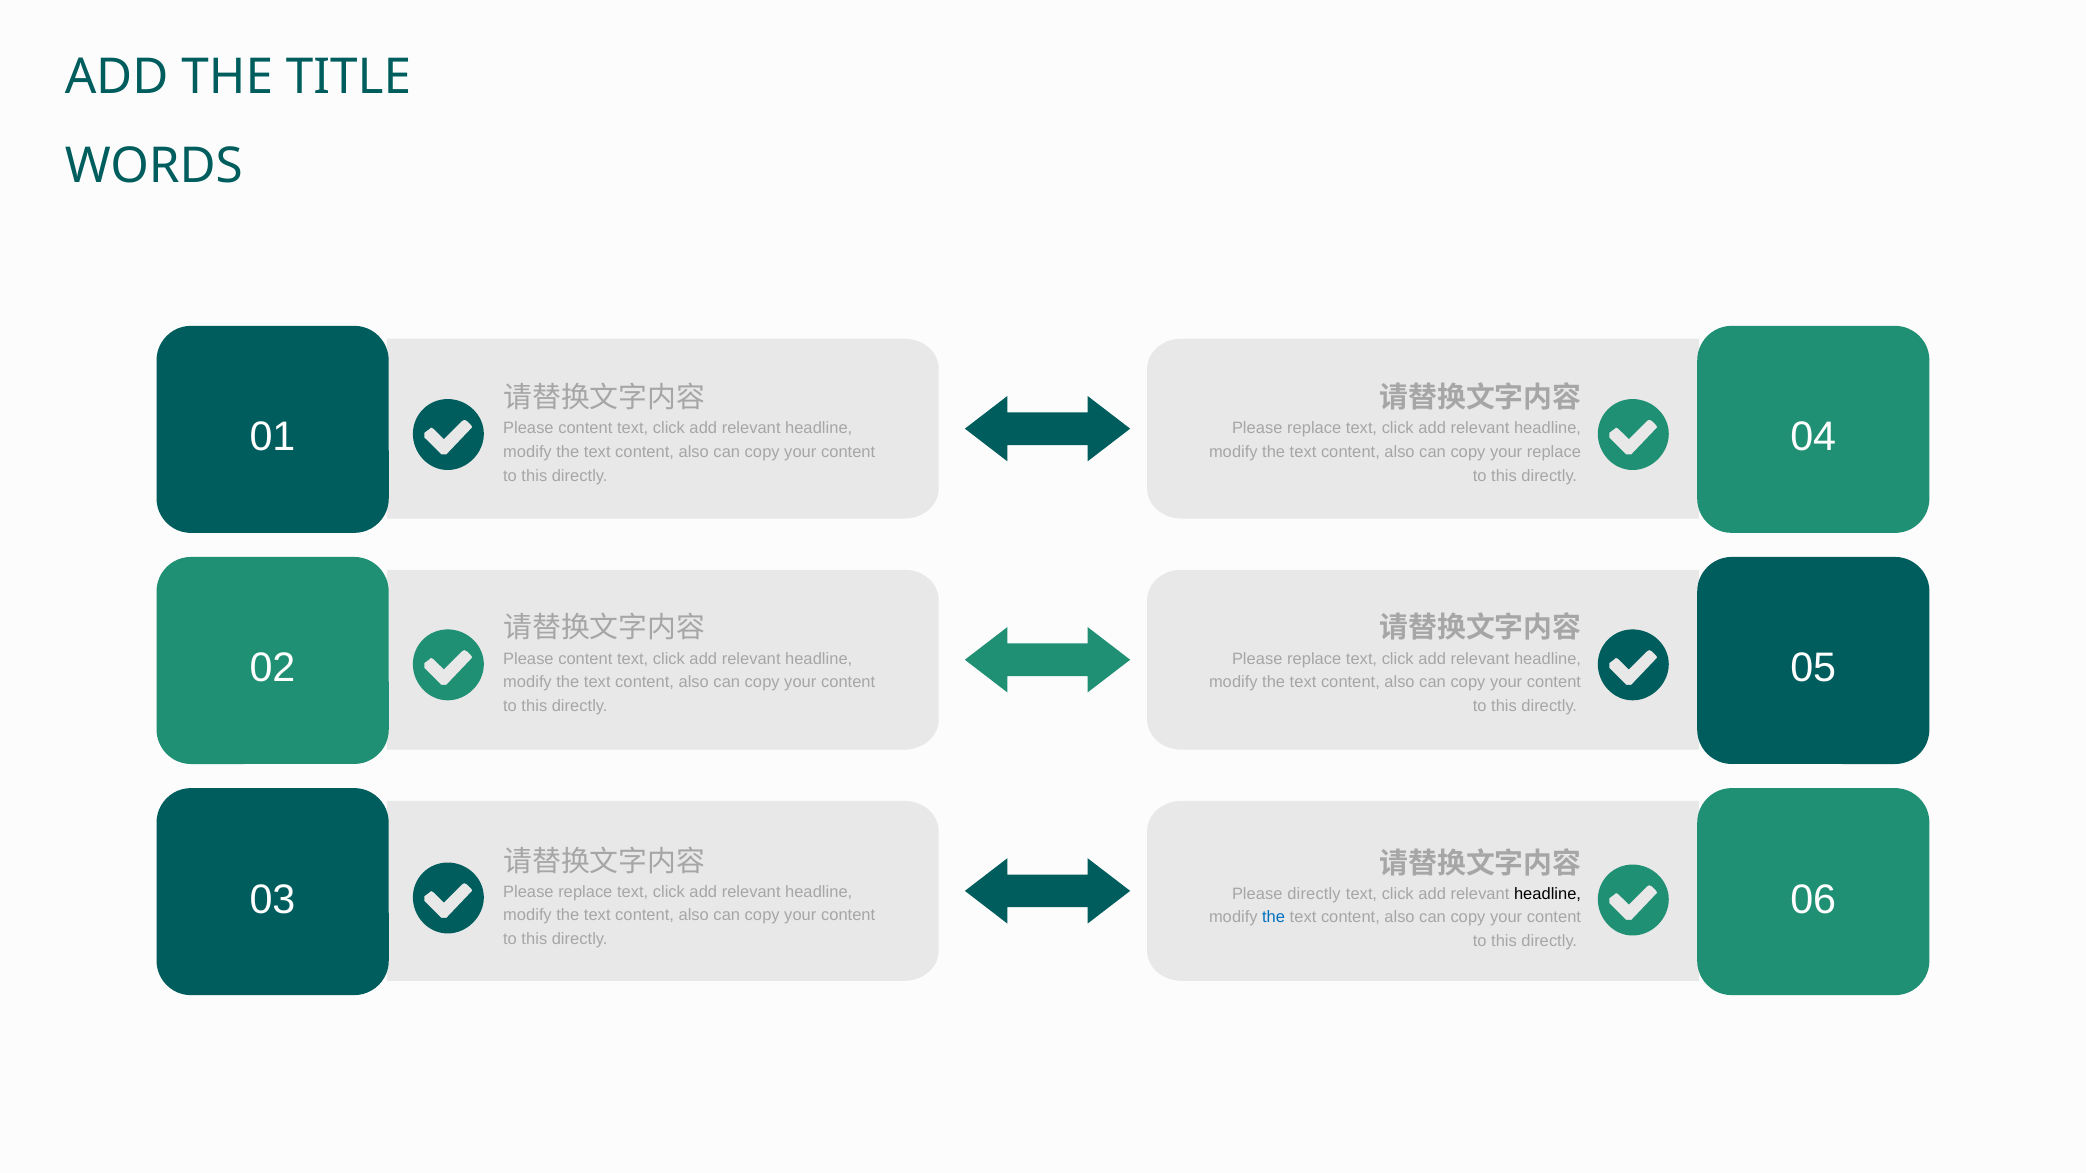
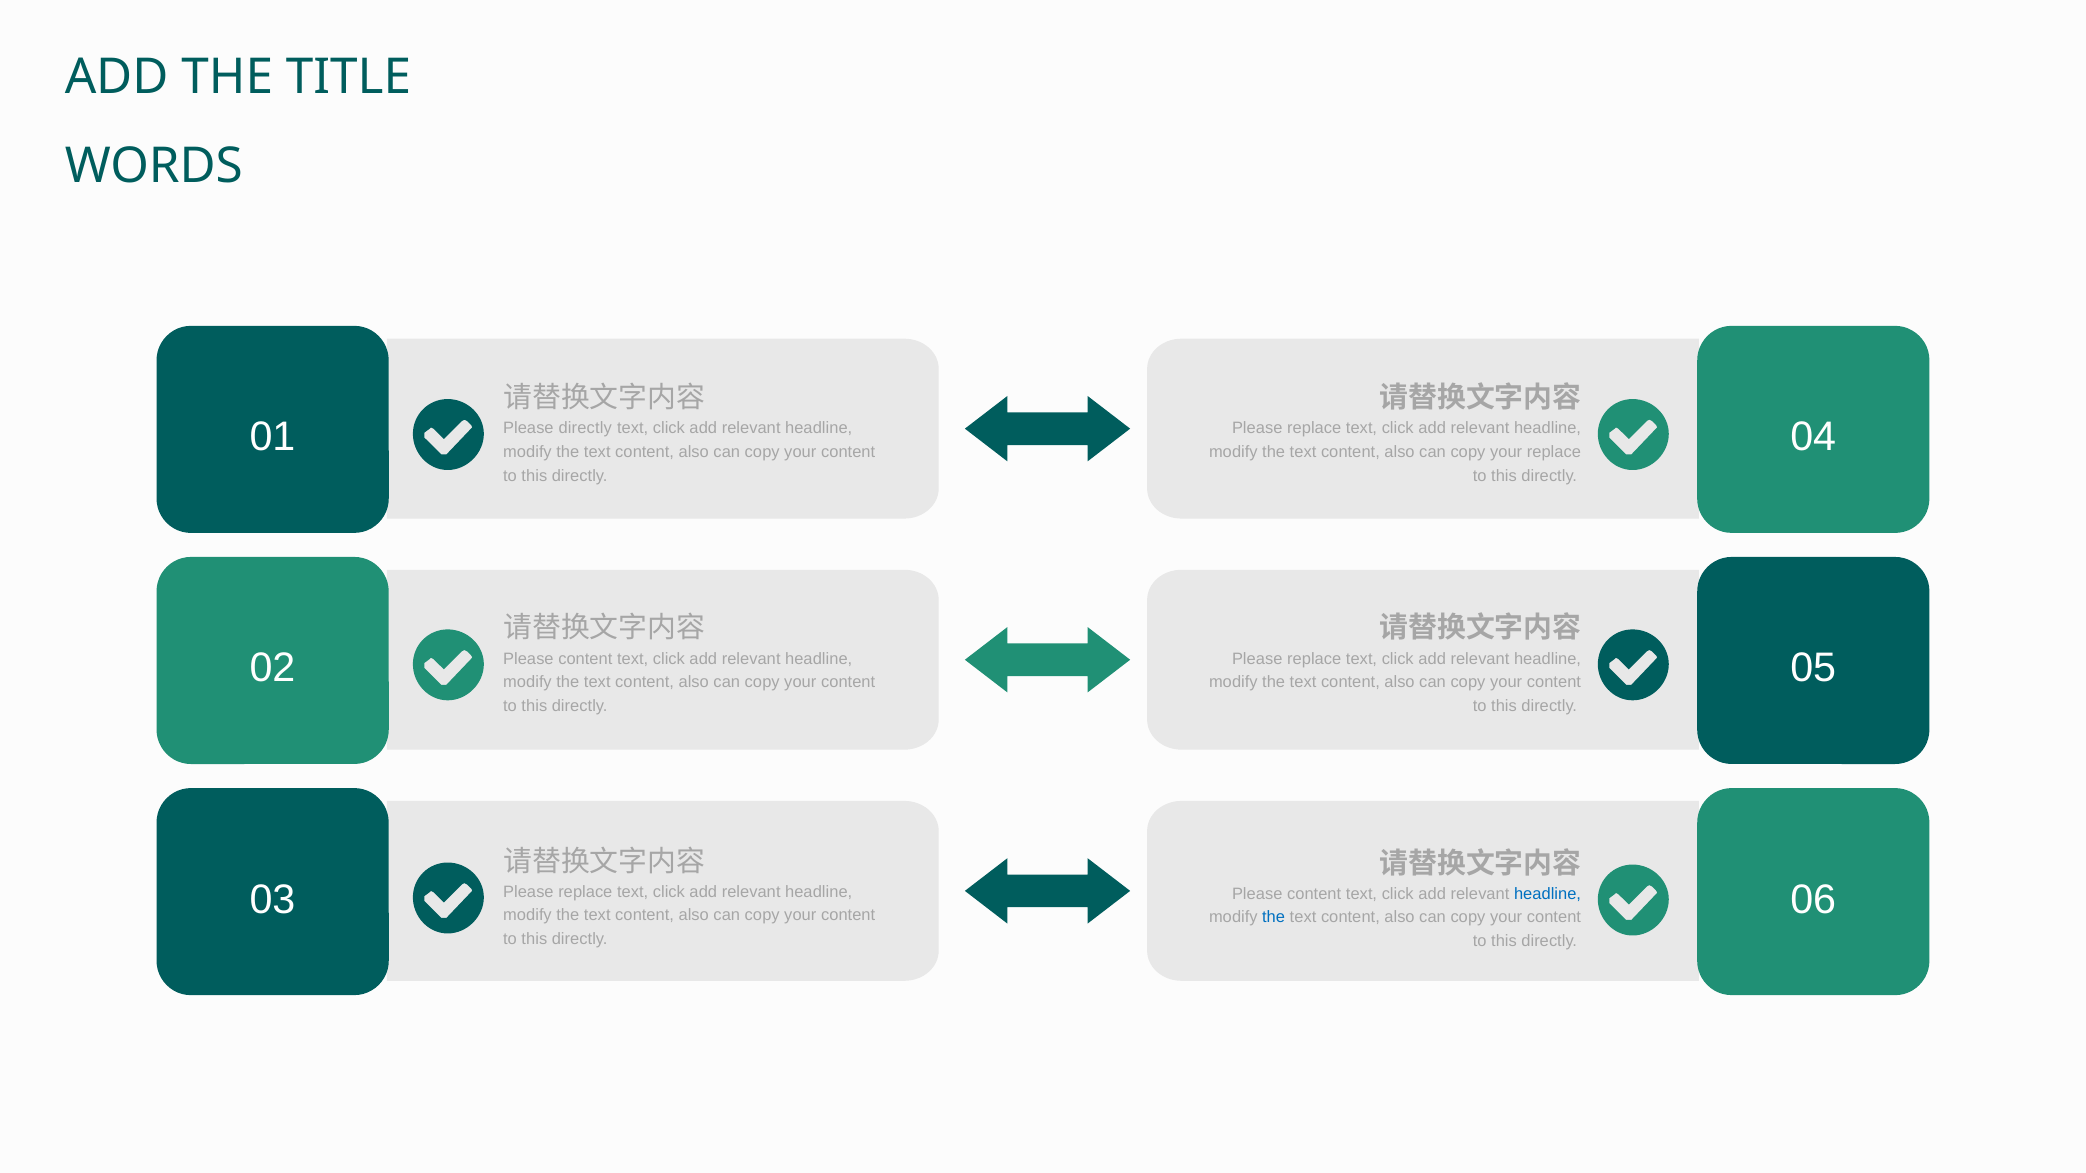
content at (585, 428): content -> directly
directly at (1314, 894): directly -> content
headline at (1548, 894) colour: black -> blue
